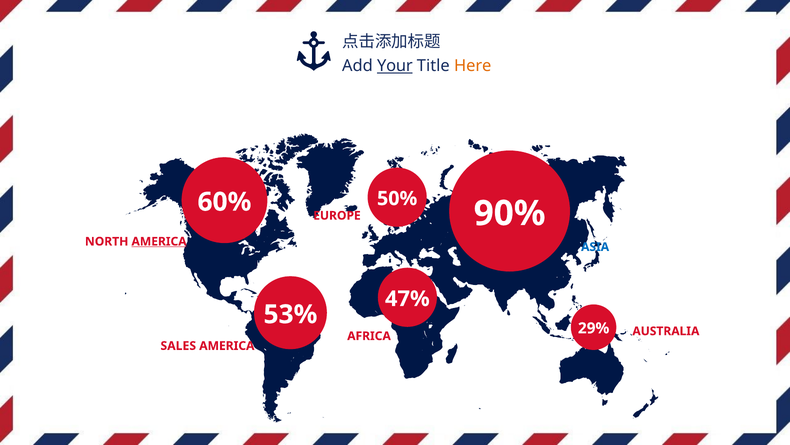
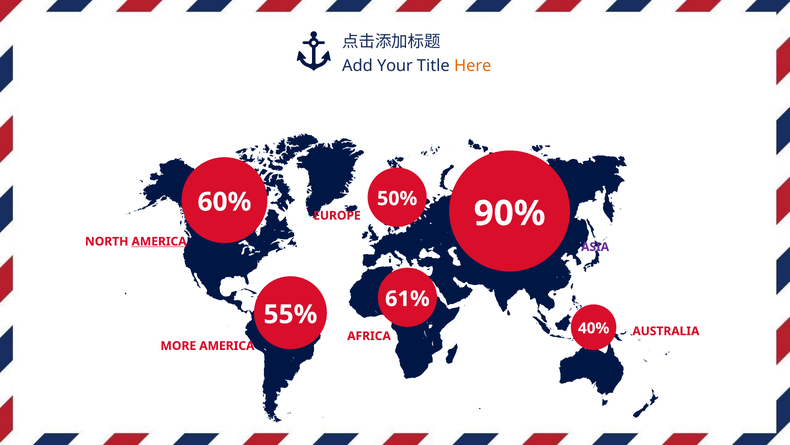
Your underline: present -> none
ASIA colour: blue -> purple
47%: 47% -> 61%
53%: 53% -> 55%
29%: 29% -> 40%
SALES: SALES -> MORE
